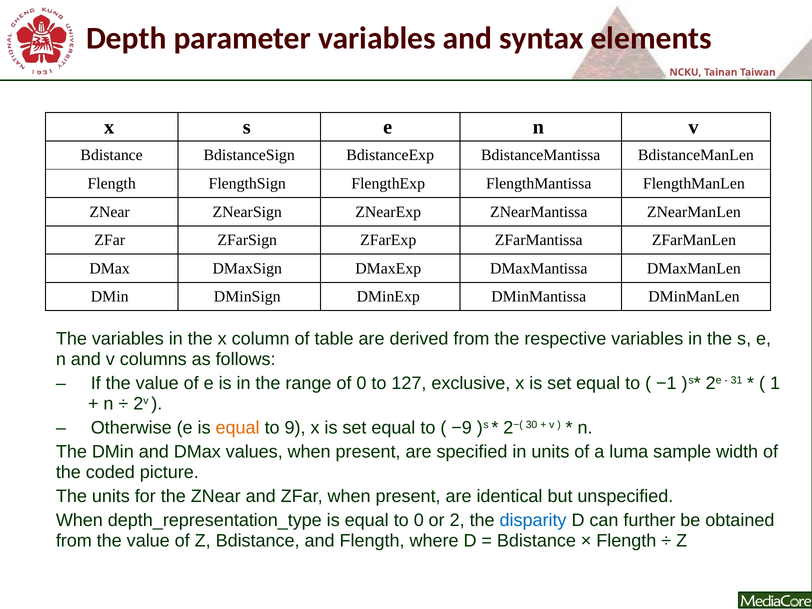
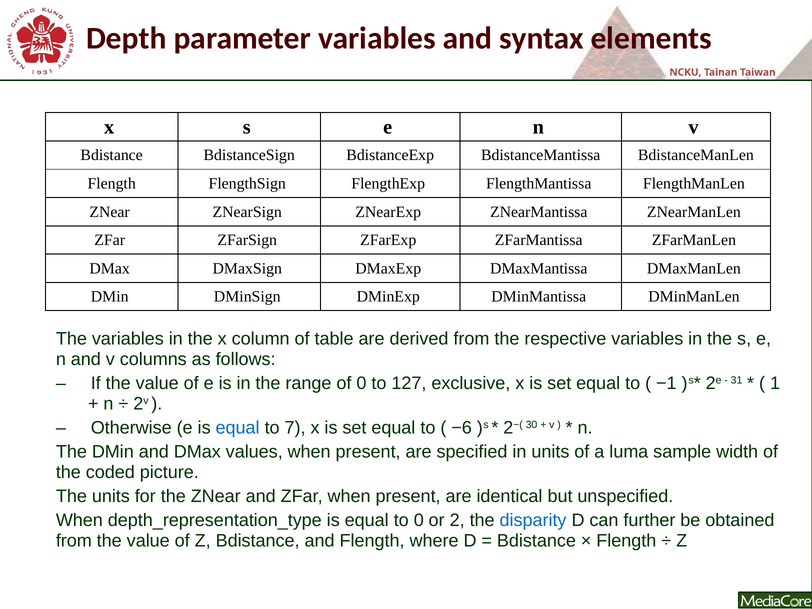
equal at (238, 428) colour: orange -> blue
9: 9 -> 7
−9: −9 -> −6
